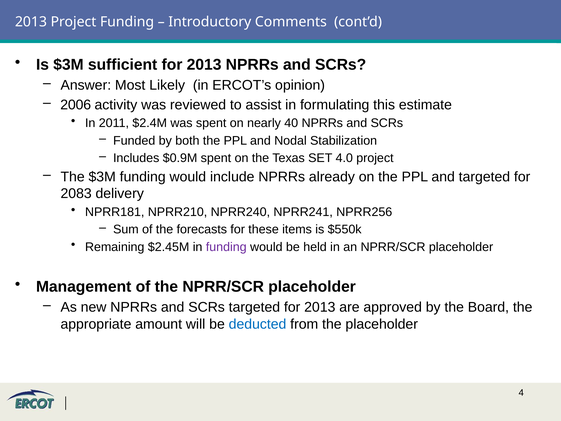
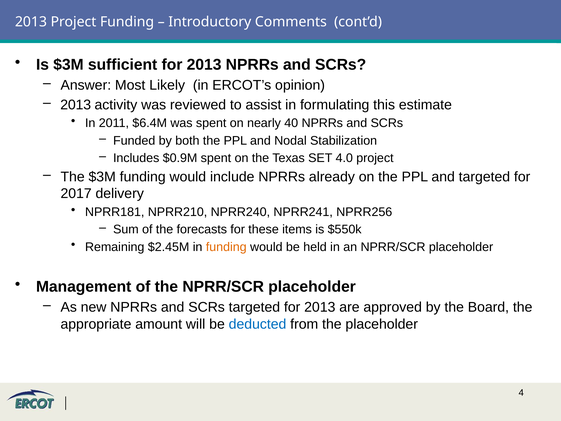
2006 at (76, 105): 2006 -> 2013
$2.4M: $2.4M -> $6.4M
2083: 2083 -> 2017
funding at (226, 247) colour: purple -> orange
